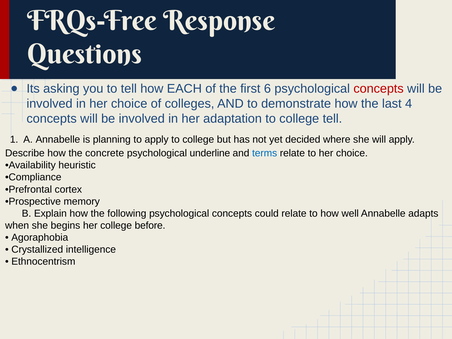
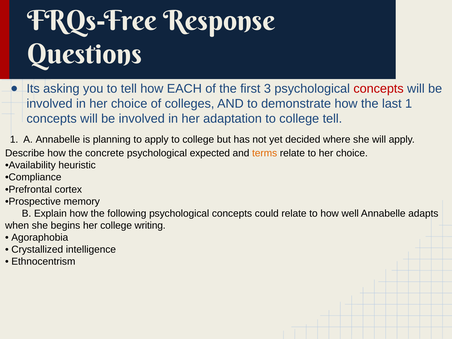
6: 6 -> 3
last 4: 4 -> 1
underline: underline -> expected
terms colour: blue -> orange
before: before -> writing
